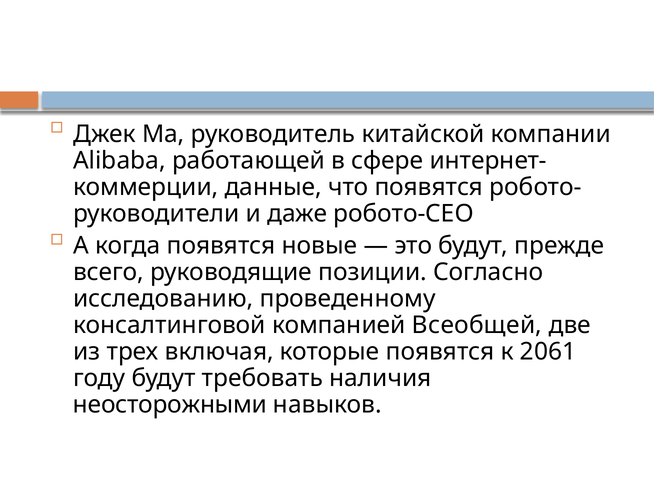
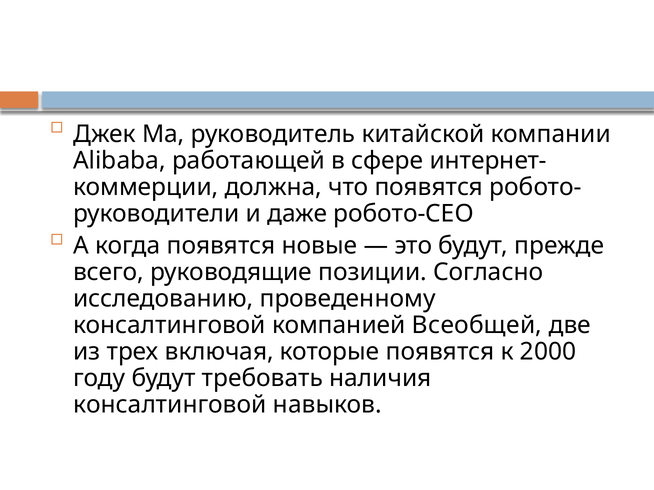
данные: данные -> должна
2061: 2061 -> 2000
неосторожными at (170, 405): неосторожными -> консалтинговой
